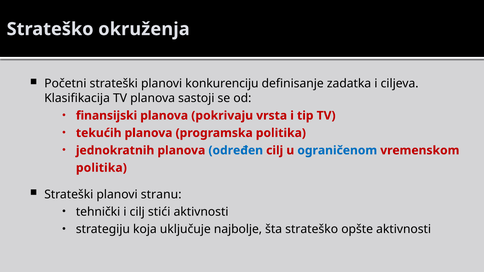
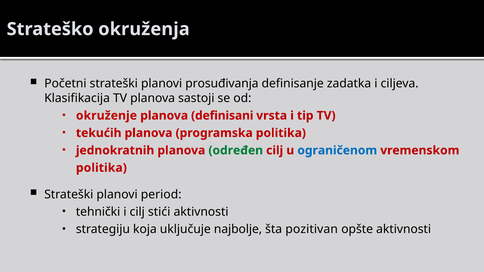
konkurenciju: konkurenciju -> prosuđivanja
finansijski: finansijski -> okruženje
pokrivaju: pokrivaju -> definisani
određen colour: blue -> green
stranu: stranu -> period
šta strateško: strateško -> pozitivan
